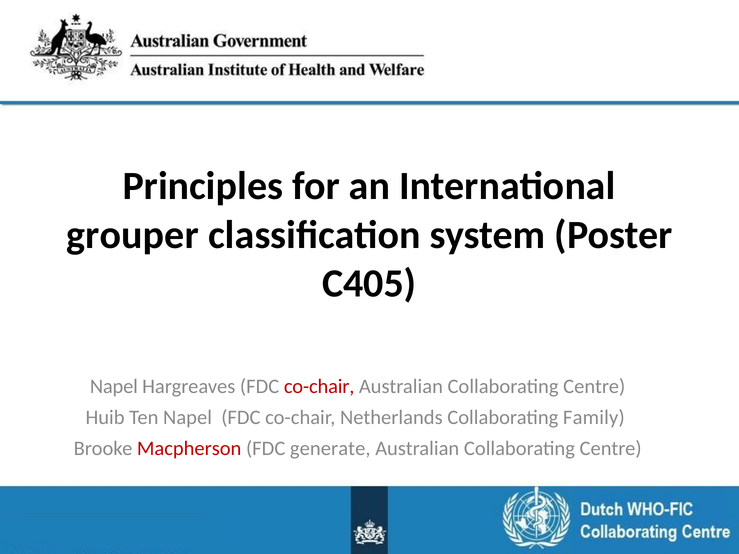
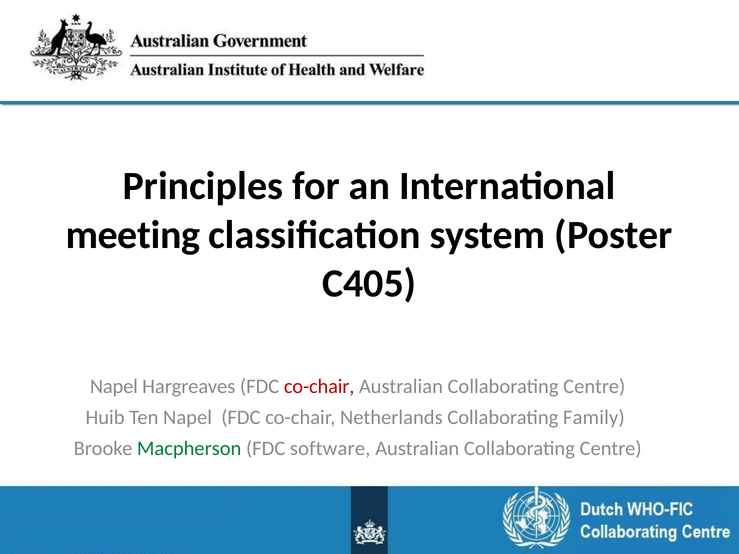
grouper: grouper -> meeting
Macpherson colour: red -> green
generate: generate -> software
